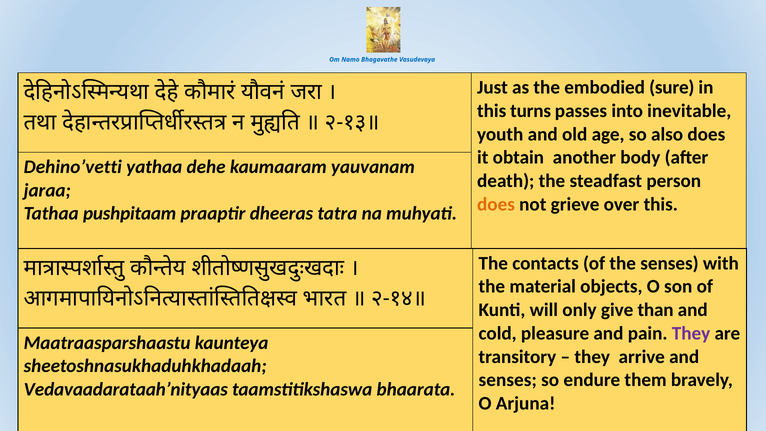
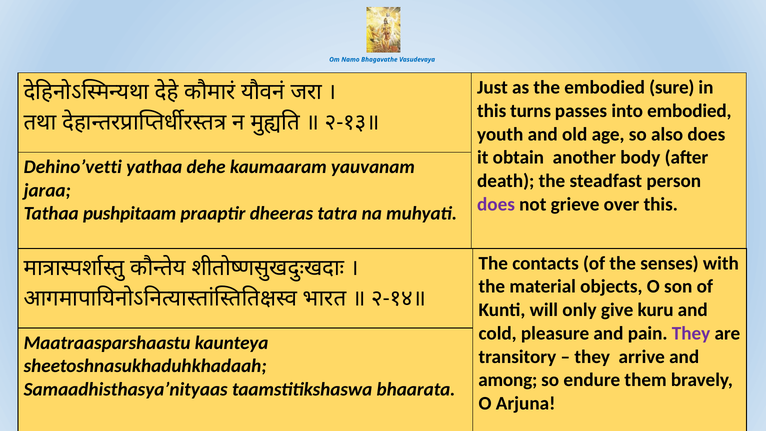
into inevitable: inevitable -> embodied
does at (496, 204) colour: orange -> purple
than: than -> kuru
senses at (508, 380): senses -> among
Vedavaadarataah’nityaas: Vedavaadarataah’nityaas -> Samaadhisthasya’nityaas
